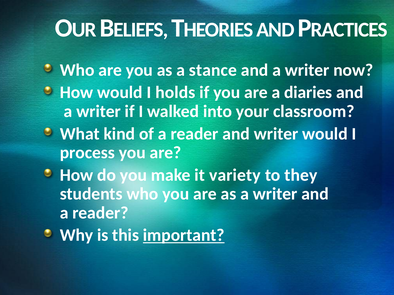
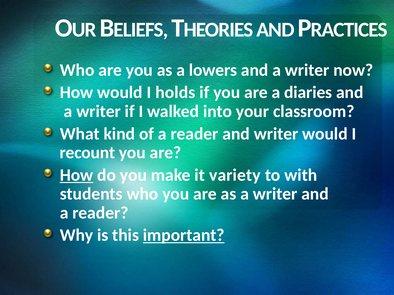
stance: stance -> lowers
process: process -> recount
How at (77, 175) underline: none -> present
they: they -> with
